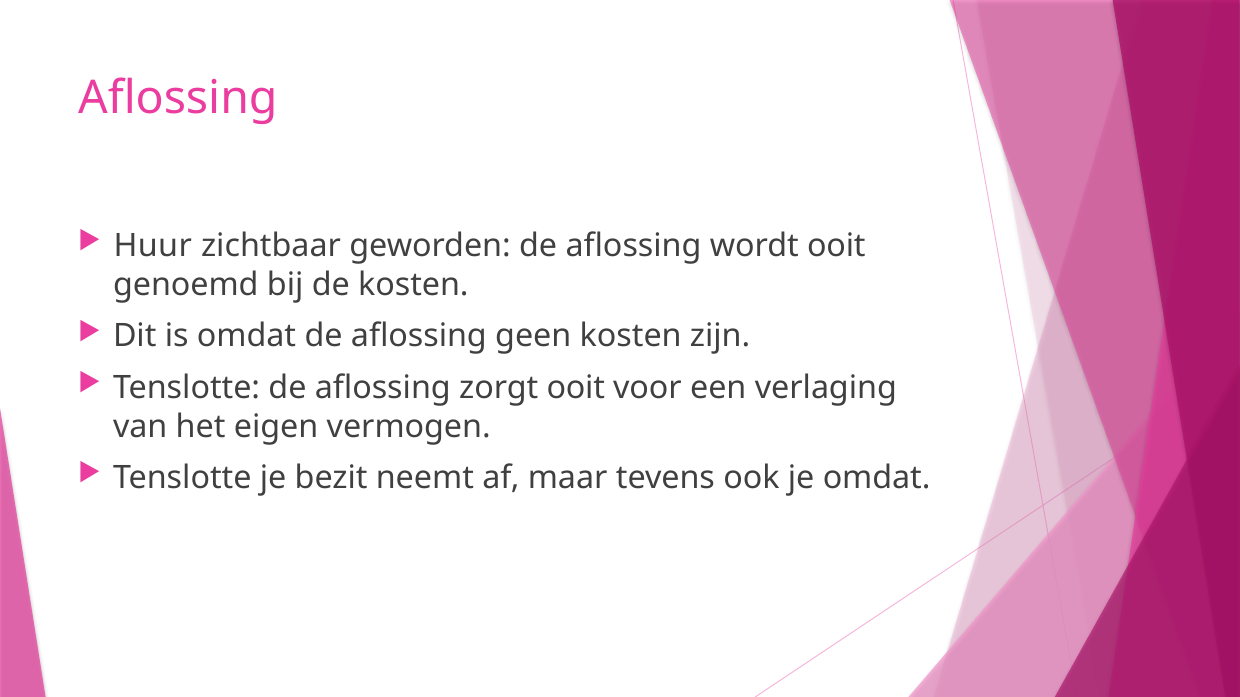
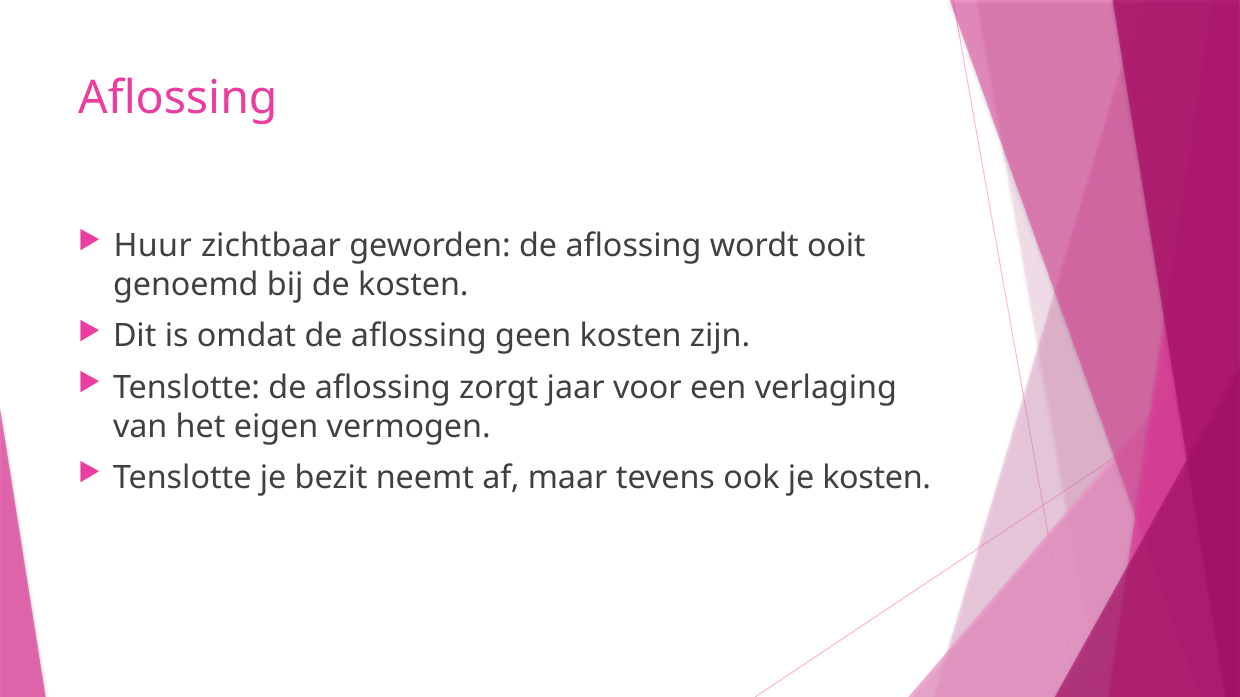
zorgt ooit: ooit -> jaar
je omdat: omdat -> kosten
